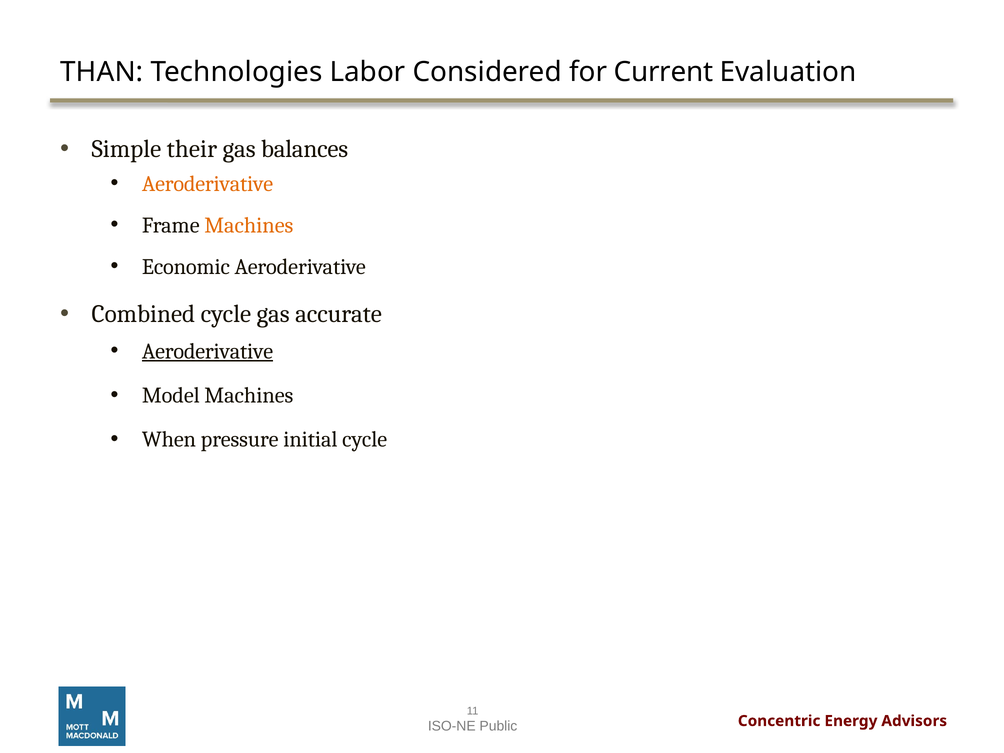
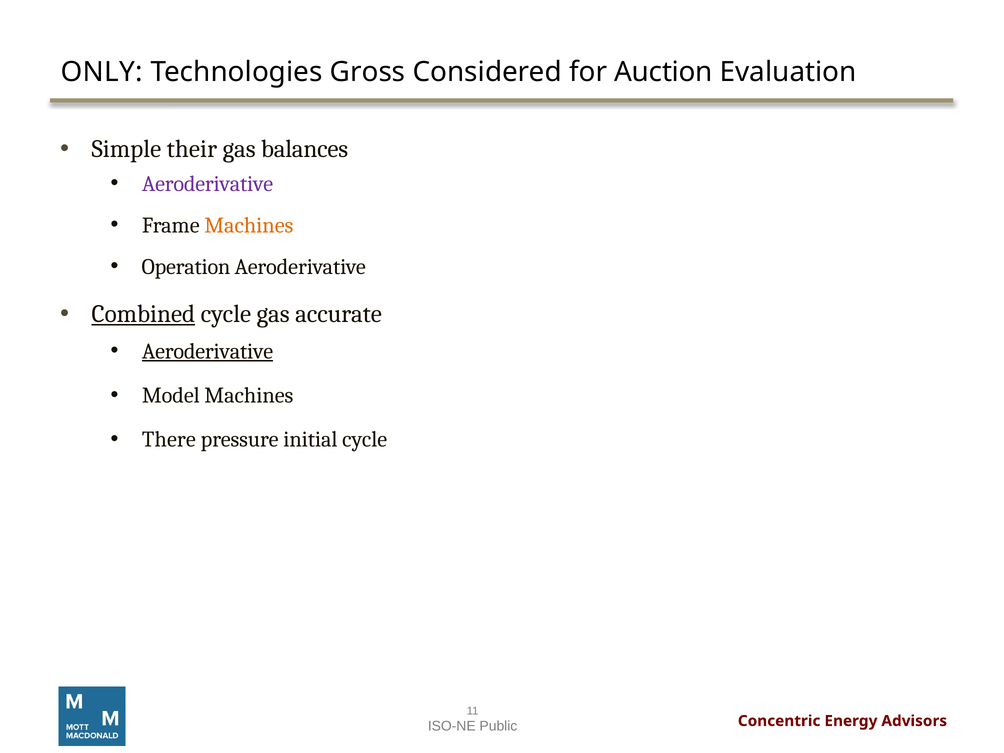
THAN: THAN -> ONLY
Labor: Labor -> Gross
Current: Current -> Auction
Aeroderivative at (208, 184) colour: orange -> purple
Economic: Economic -> Operation
Combined underline: none -> present
When: When -> There
